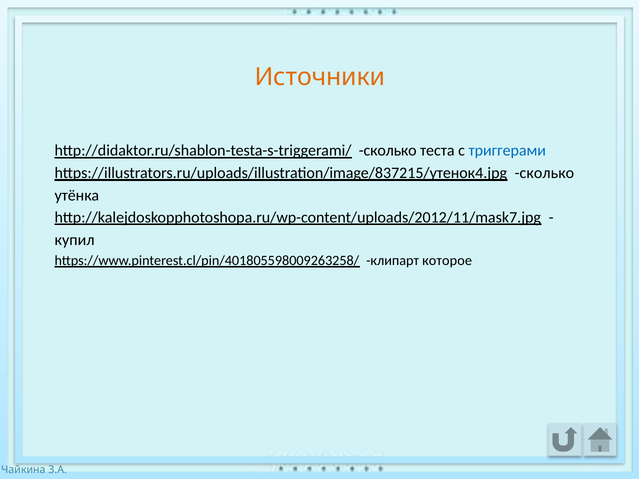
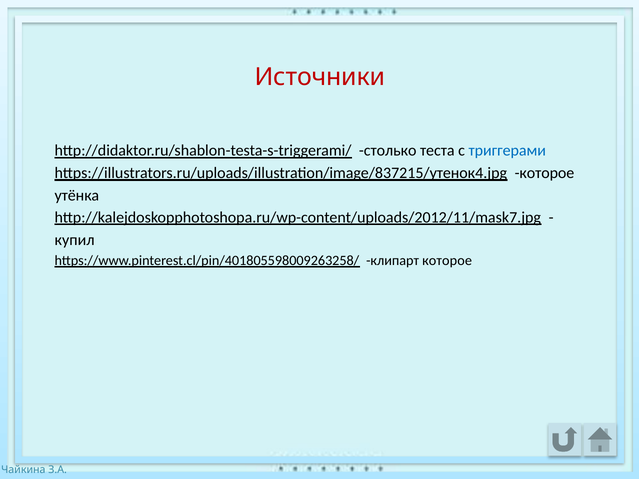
Источники colour: orange -> red
http://didaktor.ru/shablon-testa-s-triggerami/ сколько: сколько -> столько
https://illustrators.ru/uploads/illustration/image/837215/утенок4.jpg сколько: сколько -> которое
